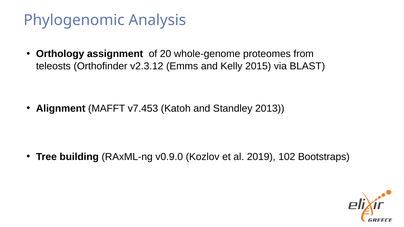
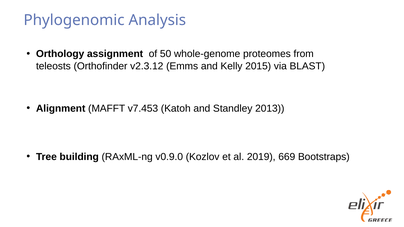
20: 20 -> 50
102: 102 -> 669
